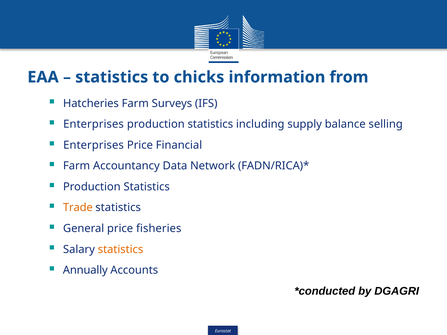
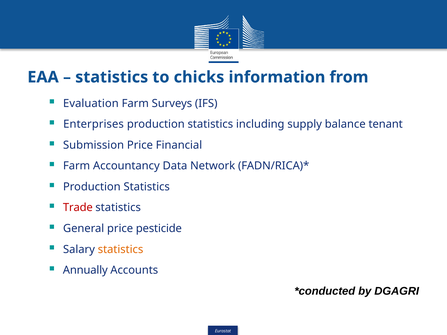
Hatcheries: Hatcheries -> Evaluation
selling: selling -> tenant
Enterprises at (94, 145): Enterprises -> Submission
Trade colour: orange -> red
fisheries: fisheries -> pesticide
